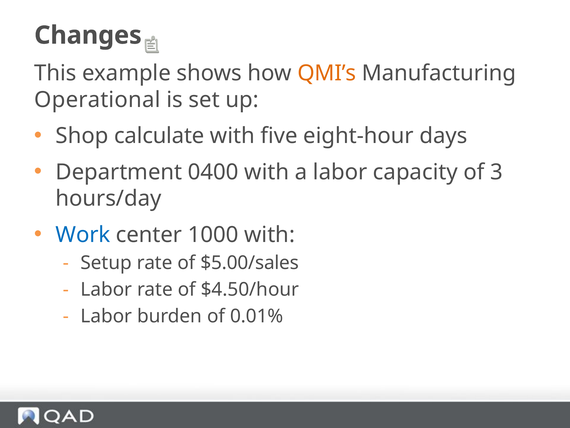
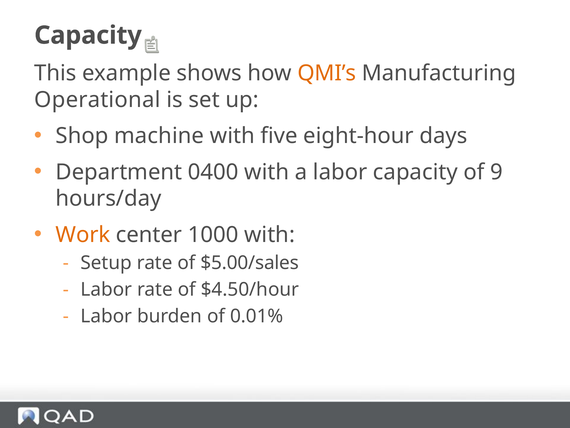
Changes at (88, 35): Changes -> Capacity
calculate: calculate -> machine
3: 3 -> 9
Work colour: blue -> orange
